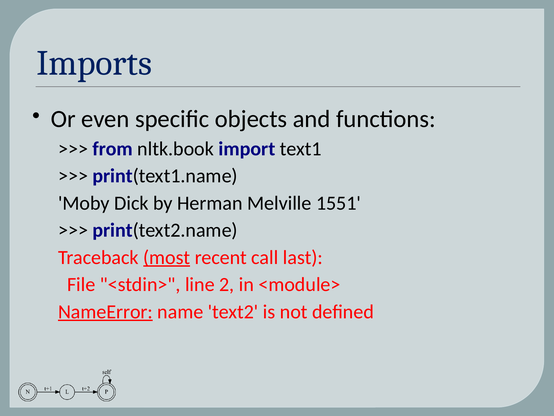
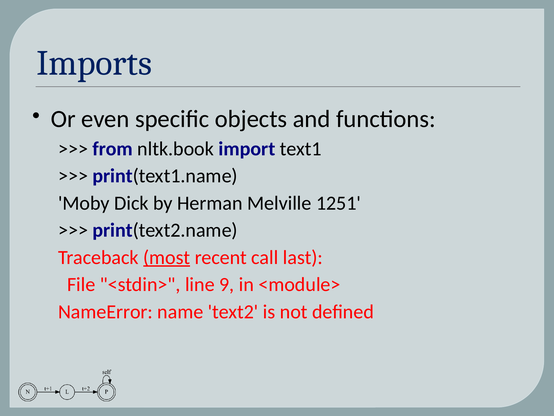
1551: 1551 -> 1251
2: 2 -> 9
NameError underline: present -> none
